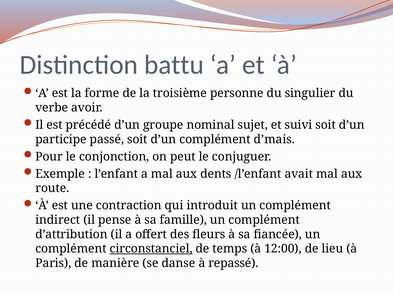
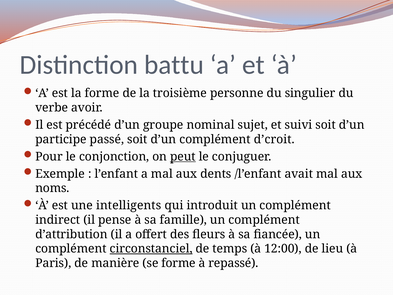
d’mais: d’mais -> d’croit
peut underline: none -> present
route: route -> noms
contraction: contraction -> intelligents
se danse: danse -> forme
